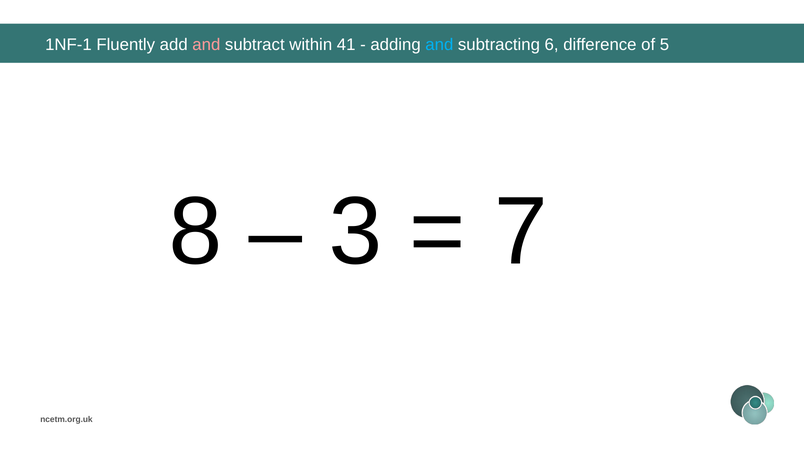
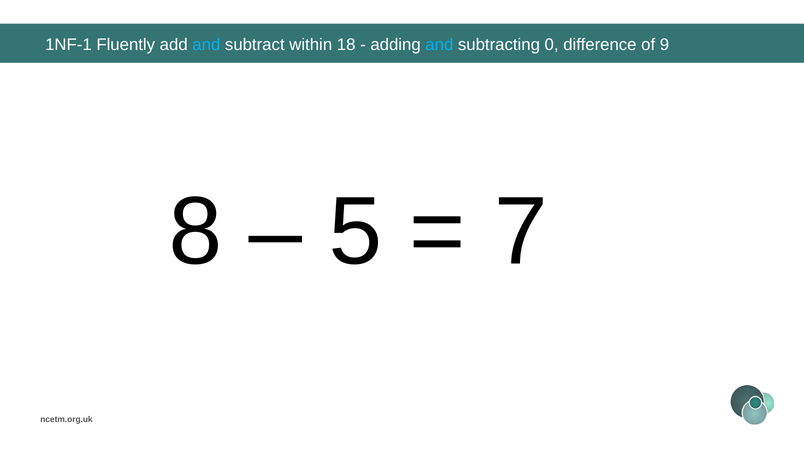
and at (206, 45) colour: pink -> light blue
41: 41 -> 18
6: 6 -> 0
5: 5 -> 9
3: 3 -> 5
